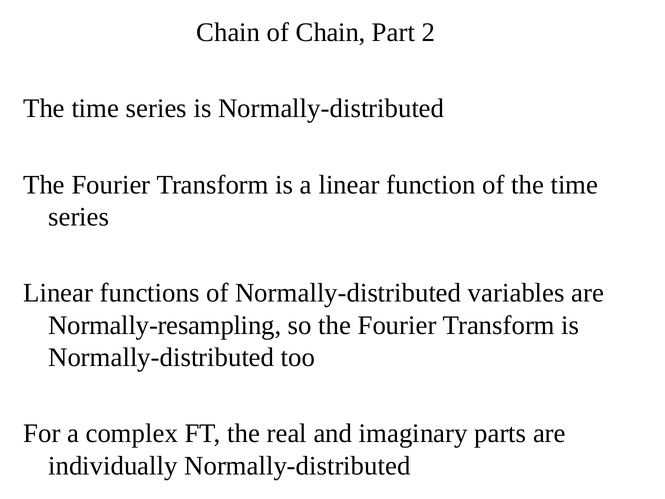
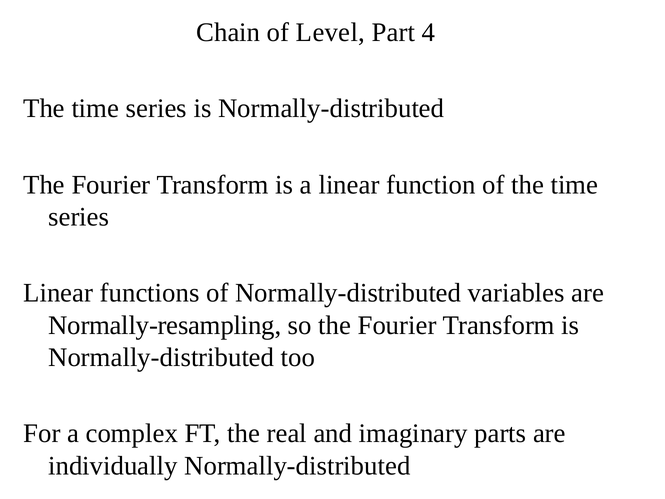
of Chain: Chain -> Level
2: 2 -> 4
